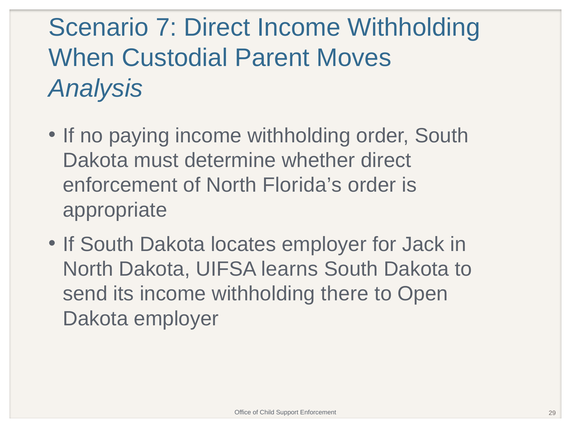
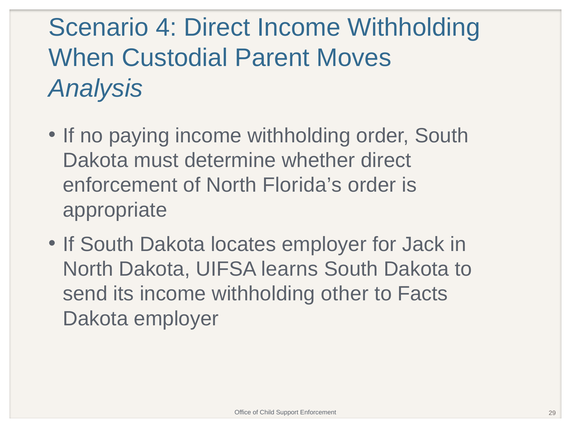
7: 7 -> 4
there: there -> other
Open: Open -> Facts
